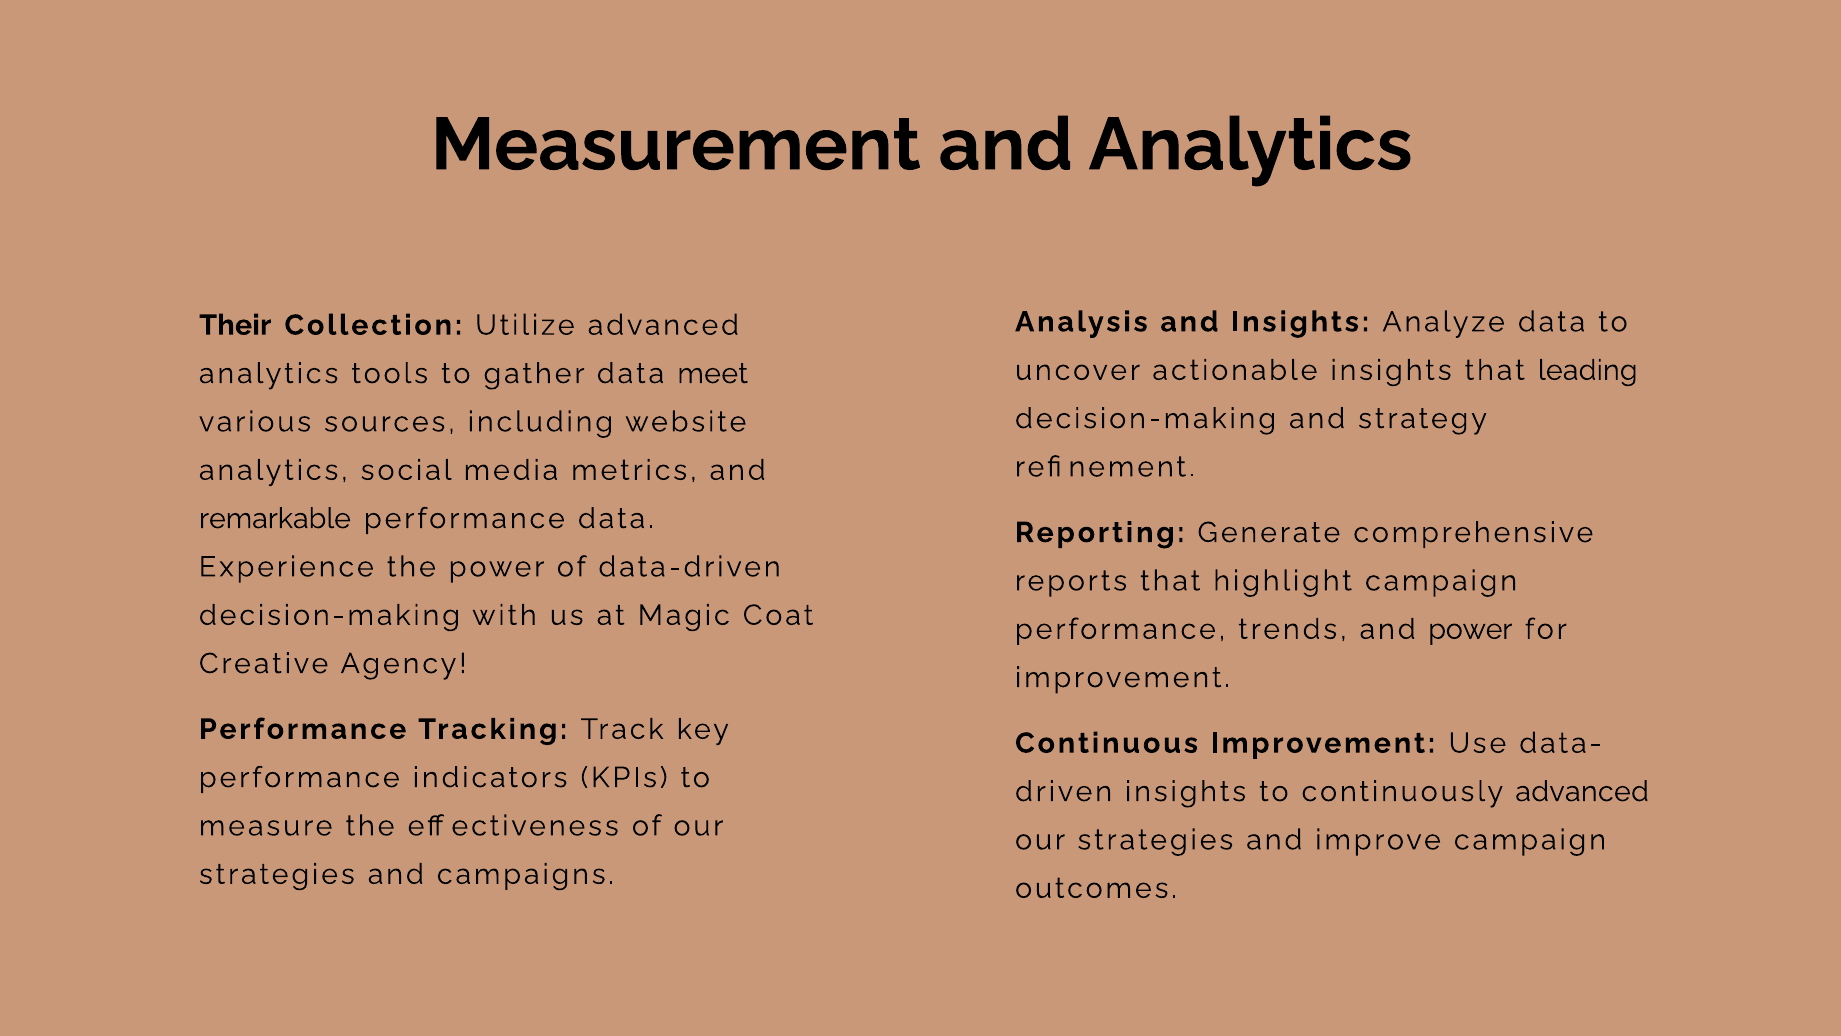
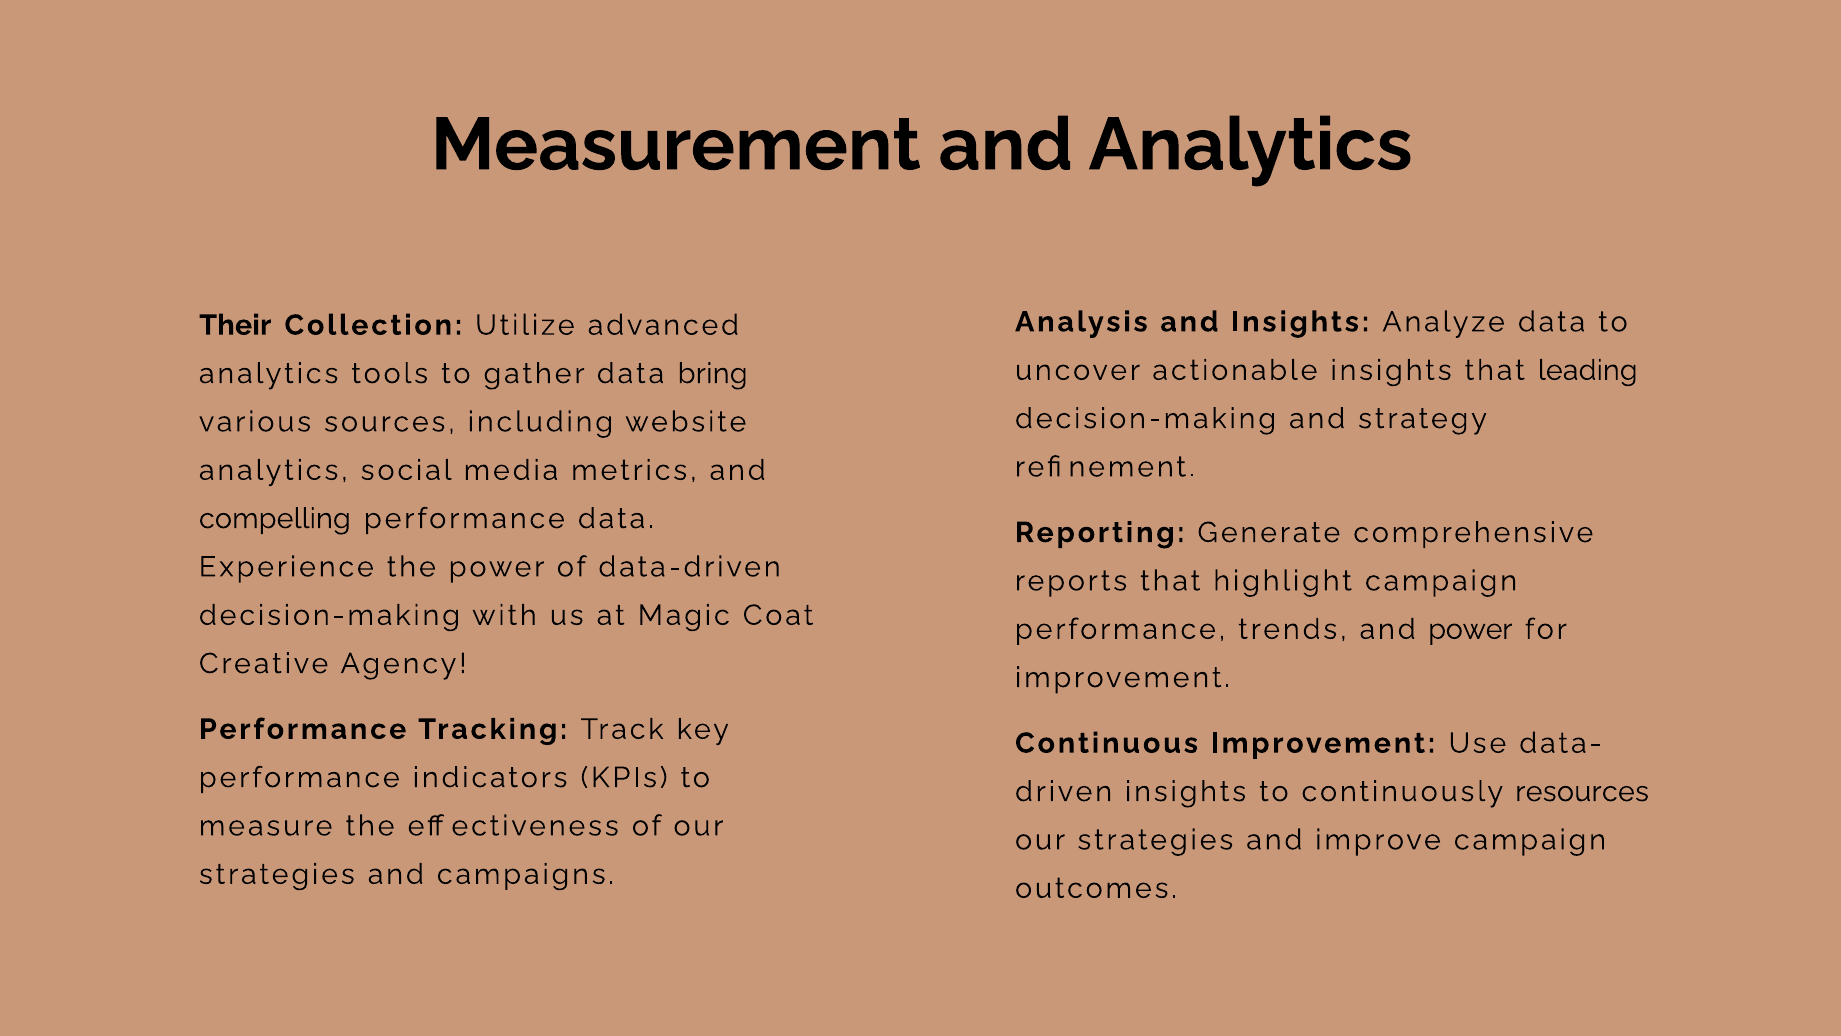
meet: meet -> bring
remarkable: remarkable -> compelling
continuously advanced: advanced -> resources
